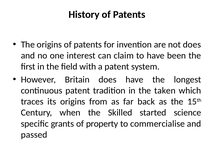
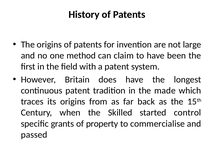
not does: does -> large
interest: interest -> method
taken: taken -> made
science: science -> control
